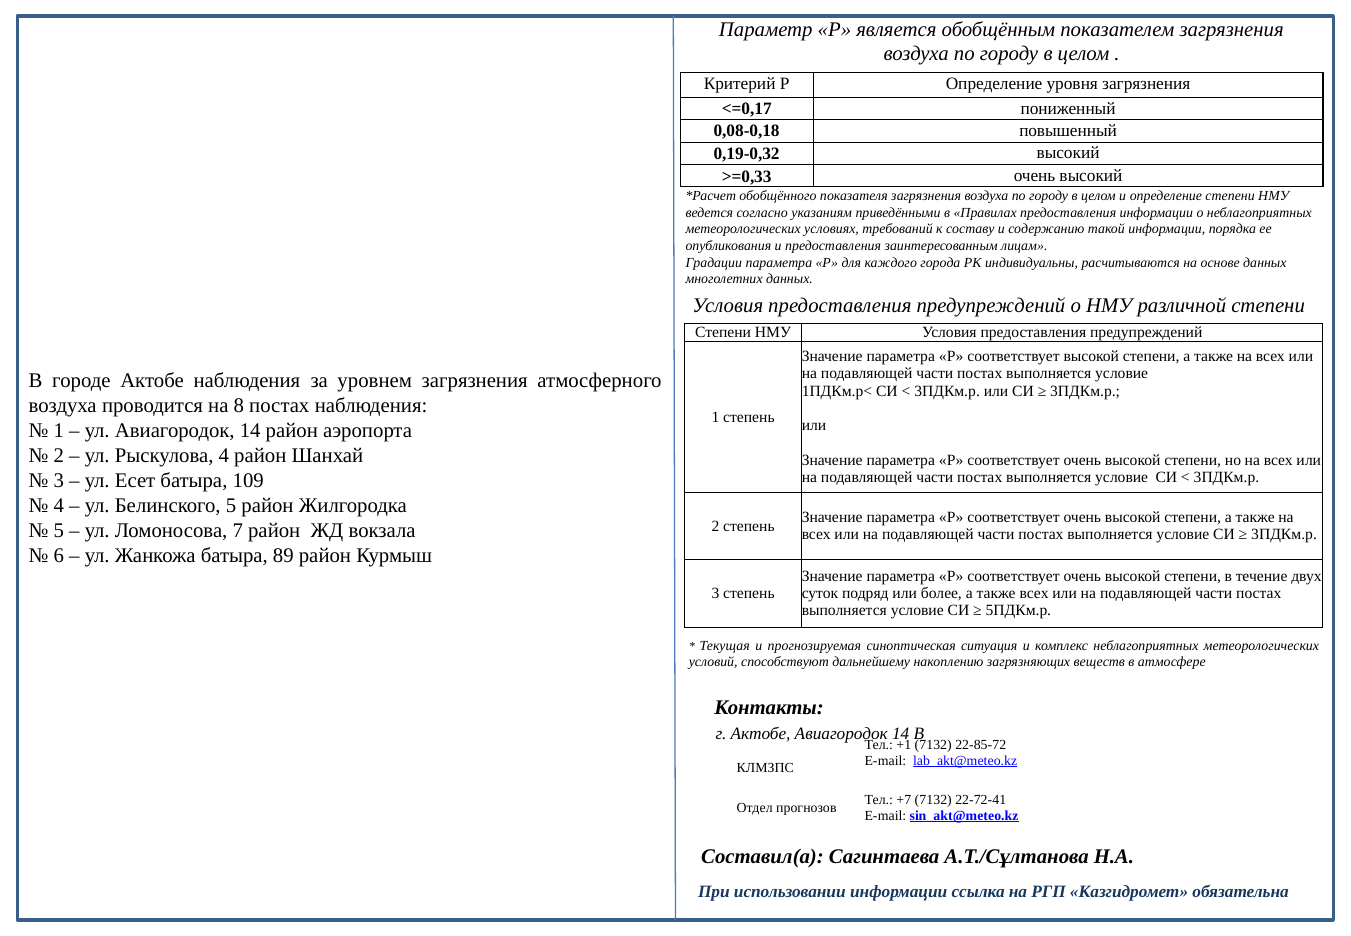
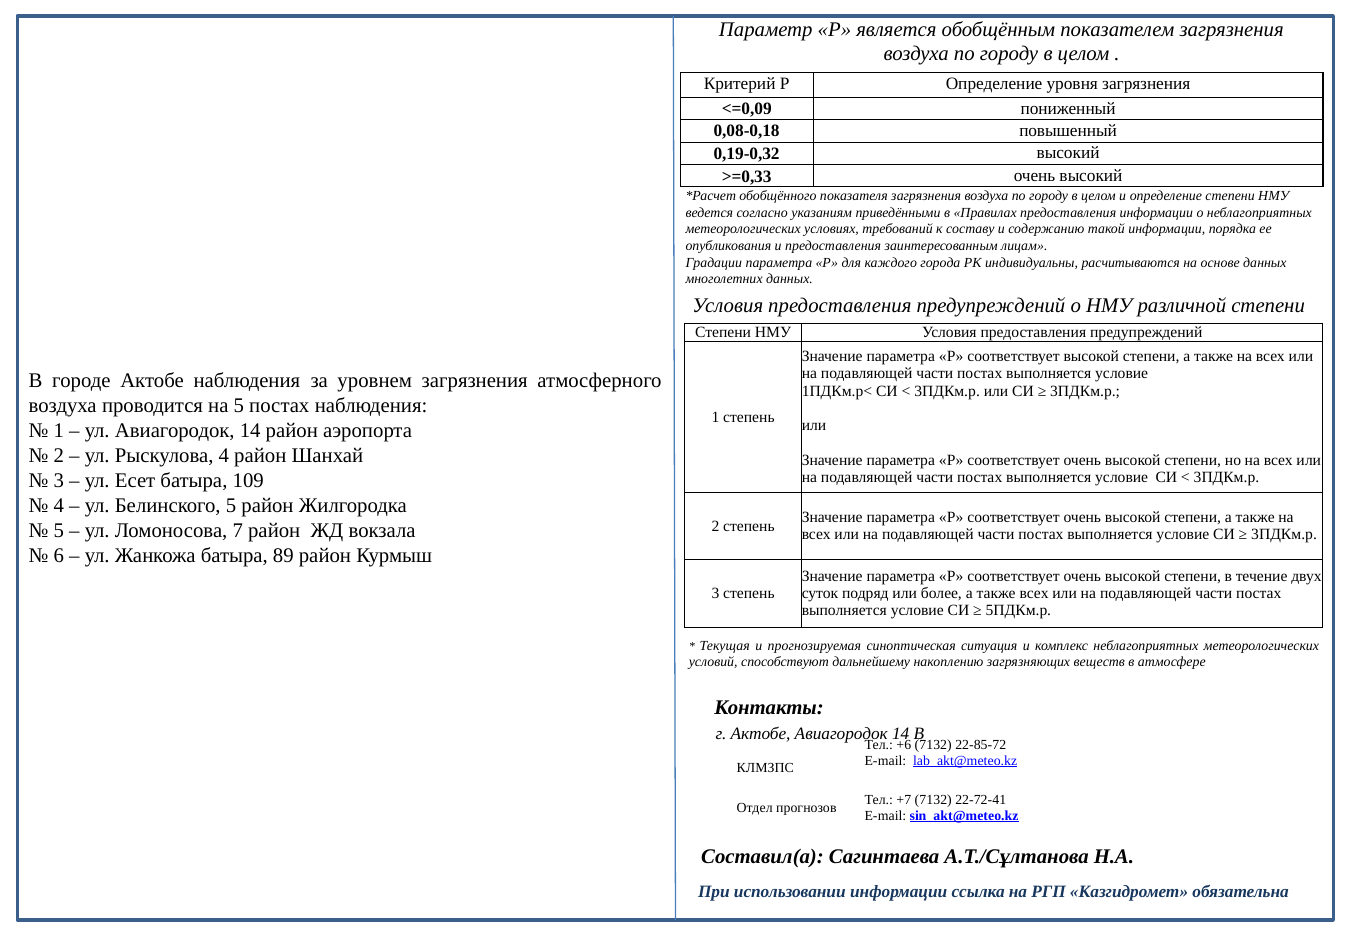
<=0,17: <=0,17 -> <=0,09
на 8: 8 -> 5
+1: +1 -> +6
